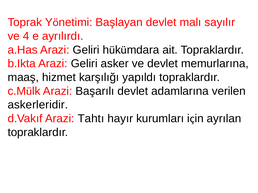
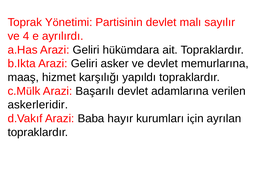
Başlayan: Başlayan -> Partisinin
Tahtı: Tahtı -> Baba
